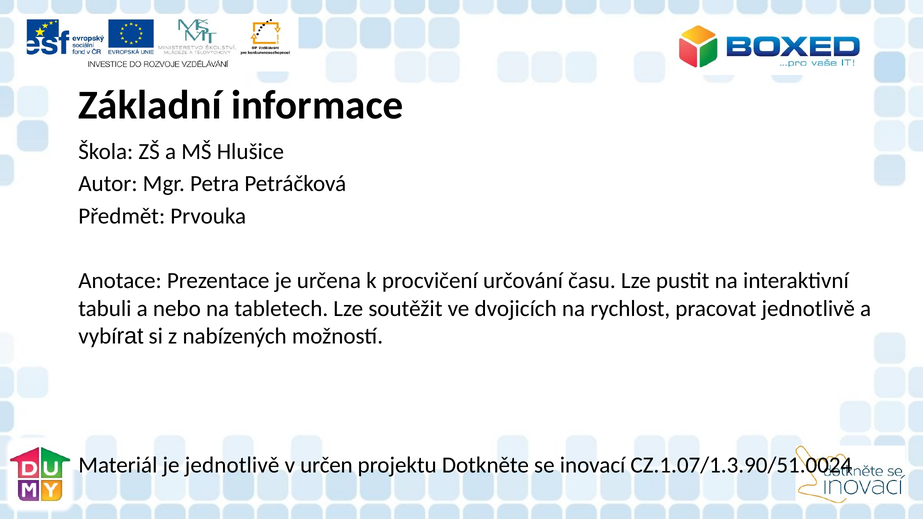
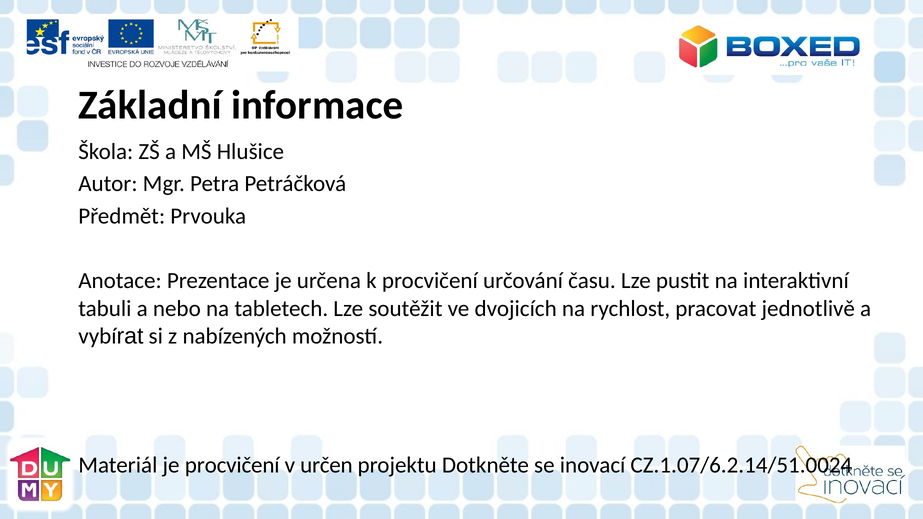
je jednotlivě: jednotlivě -> procvičení
CZ.1.07/1.3.90/51.0024: CZ.1.07/1.3.90/51.0024 -> CZ.1.07/6.2.14/51.0024
